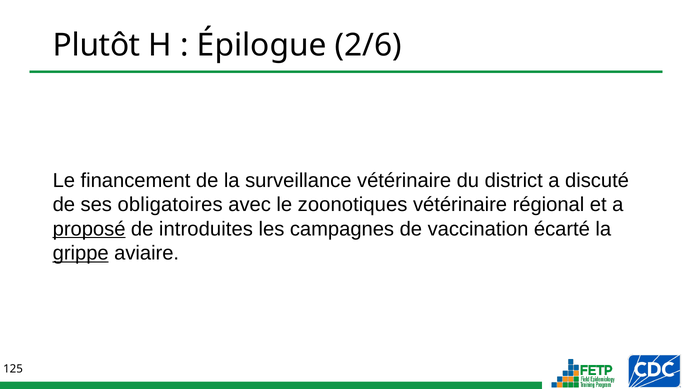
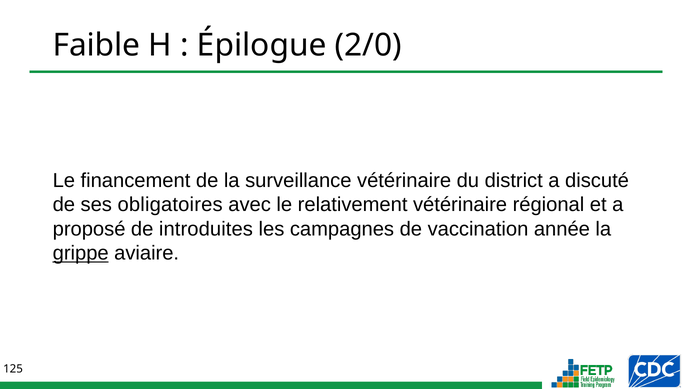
Plutôt: Plutôt -> Faible
2/6: 2/6 -> 2/0
zoonotiques: zoonotiques -> relativement
proposé underline: present -> none
écarté: écarté -> année
